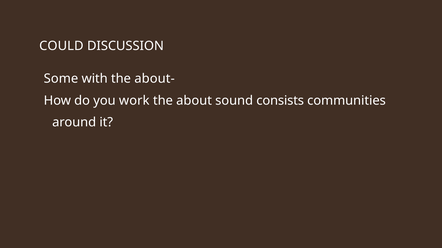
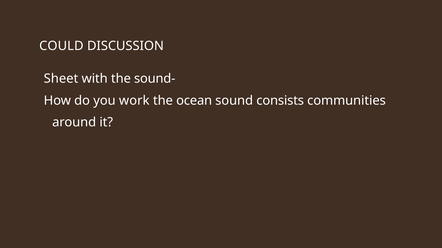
Some: Some -> Sheet
about-: about- -> sound-
about: about -> ocean
